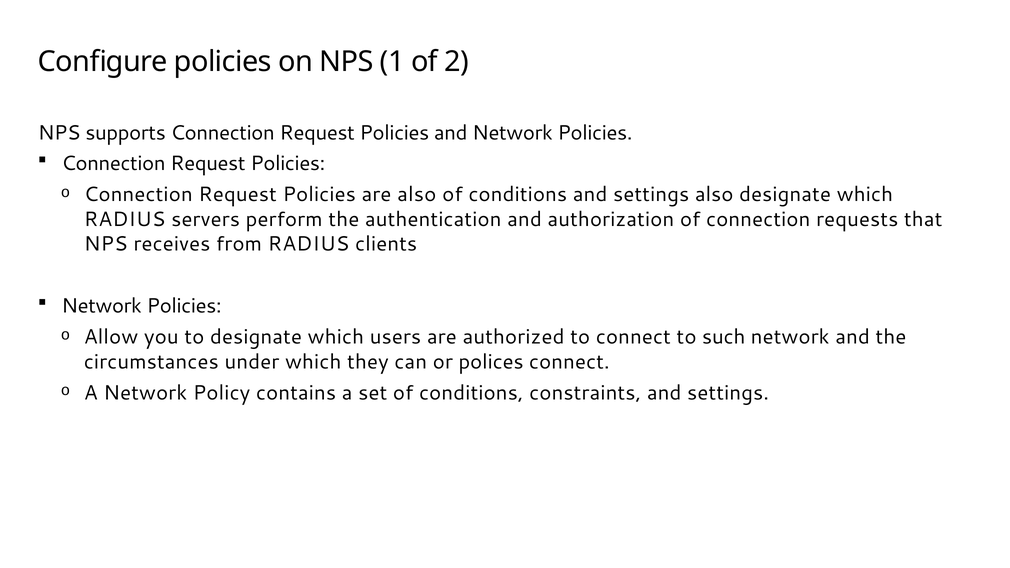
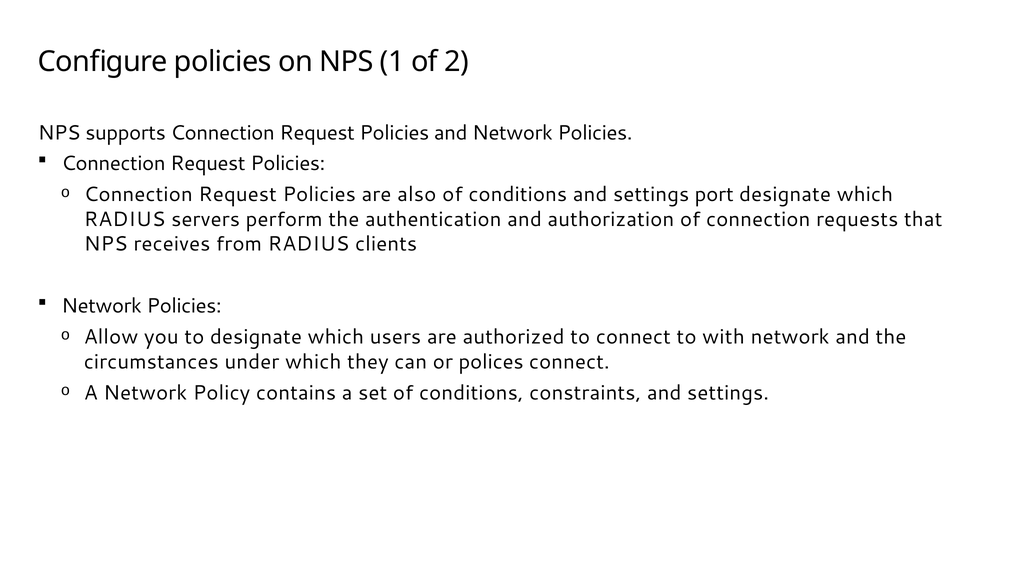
settings also: also -> port
such: such -> with
